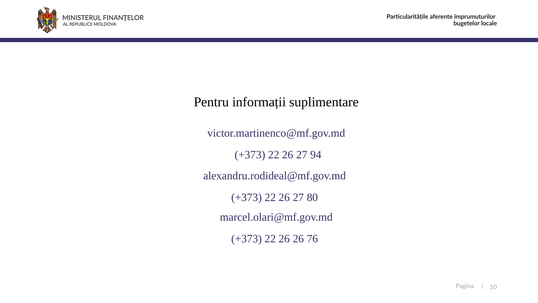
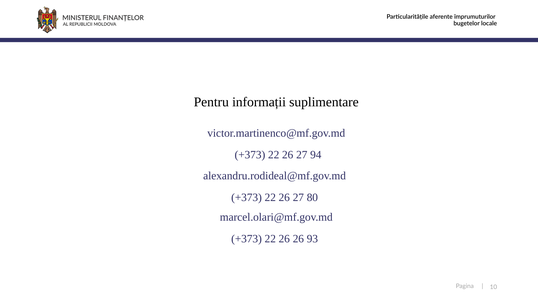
76: 76 -> 93
